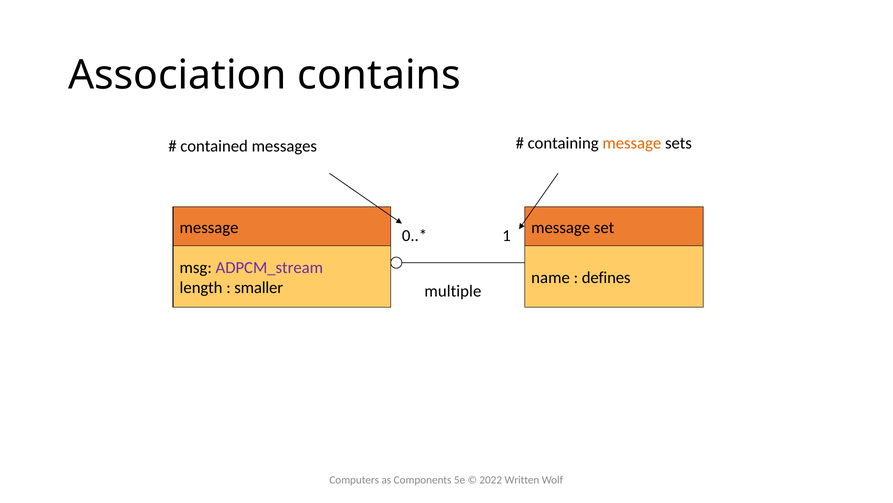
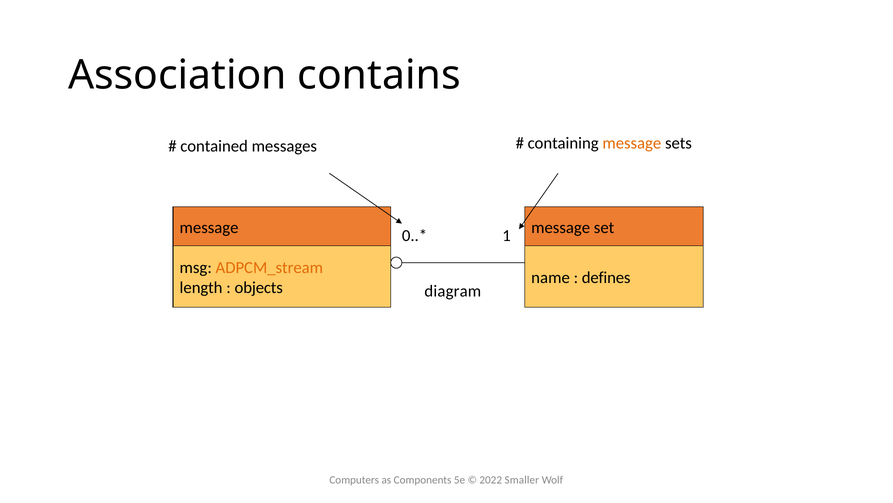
ADPCM_stream colour: purple -> orange
smaller: smaller -> objects
multiple: multiple -> diagram
Written: Written -> Smaller
